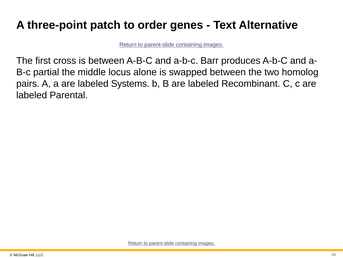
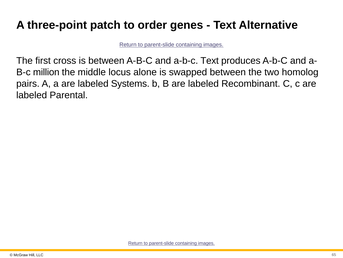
a-b-c Barr: Barr -> Text
partial: partial -> million
